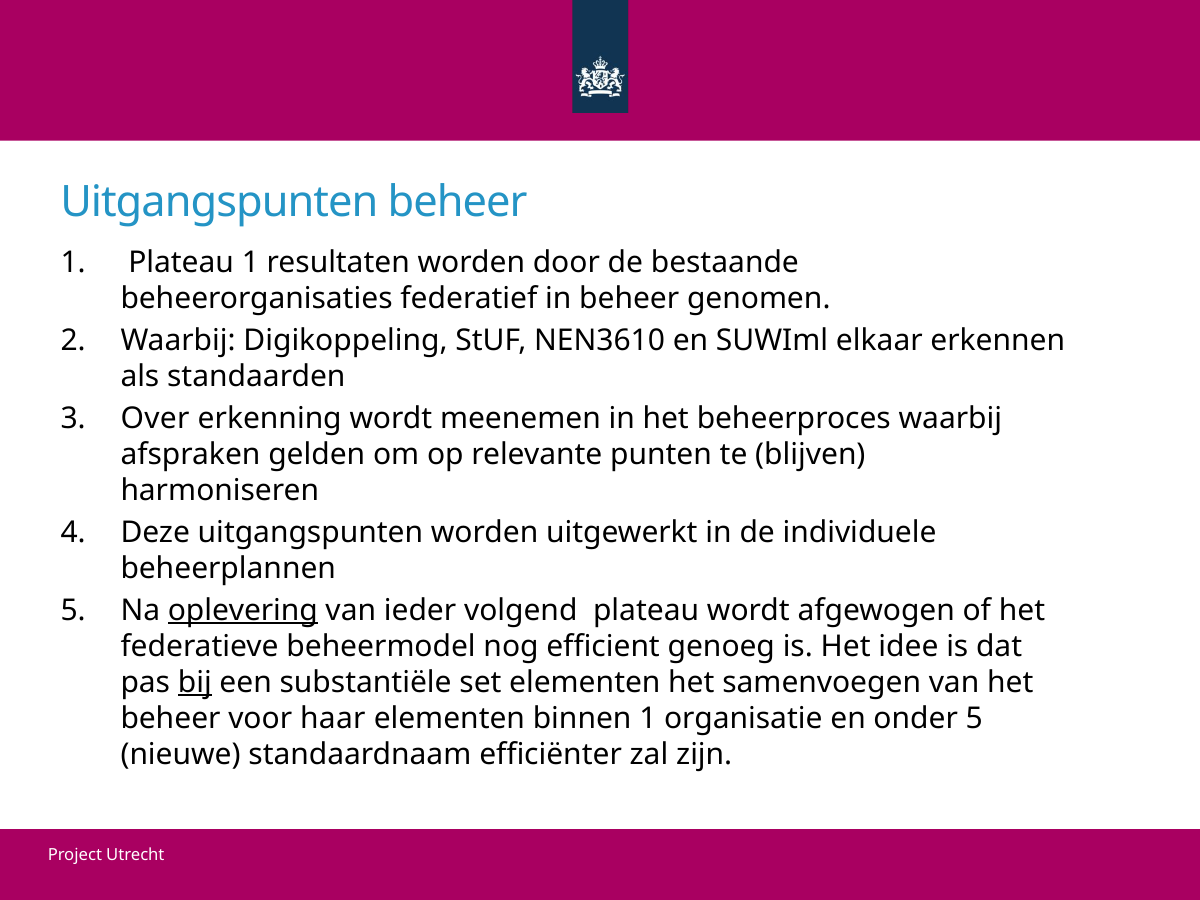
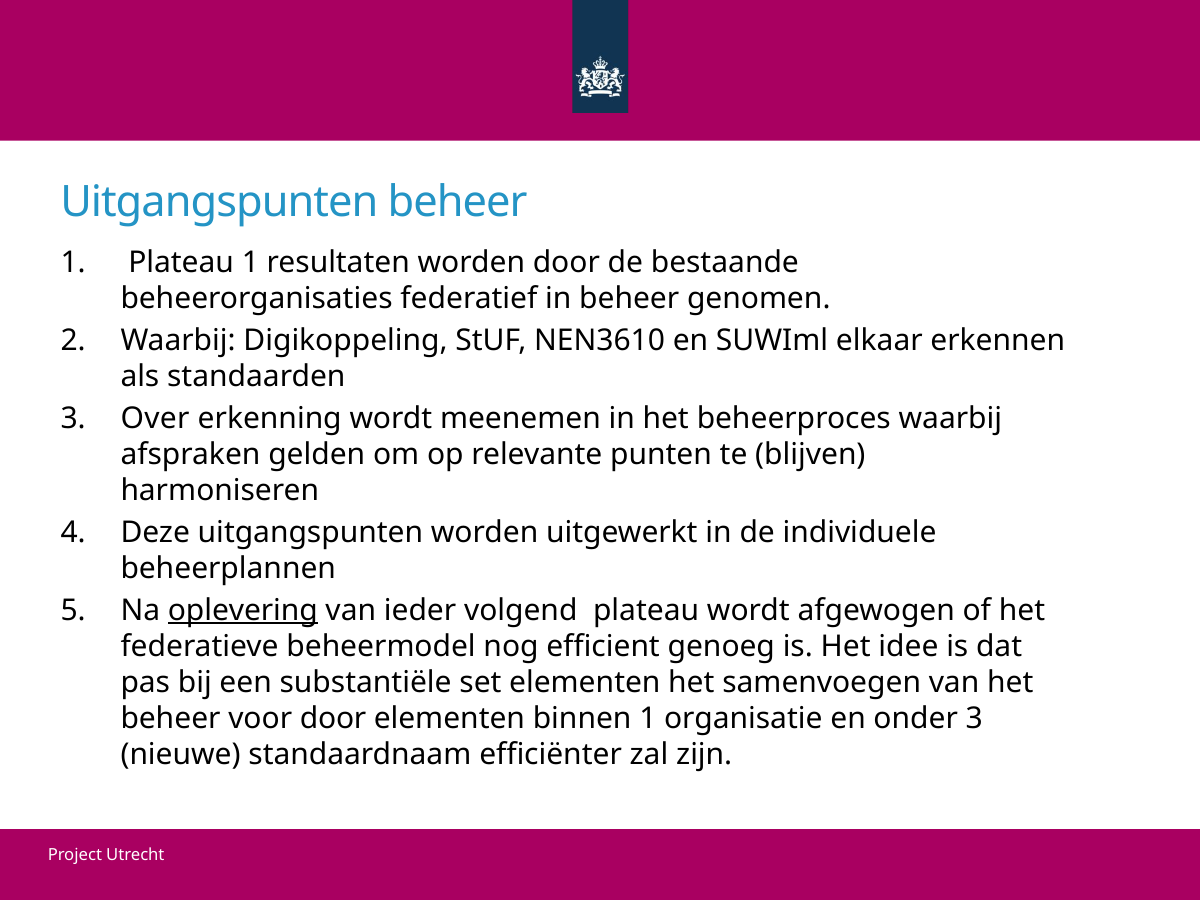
bij underline: present -> none
voor haar: haar -> door
onder 5: 5 -> 3
